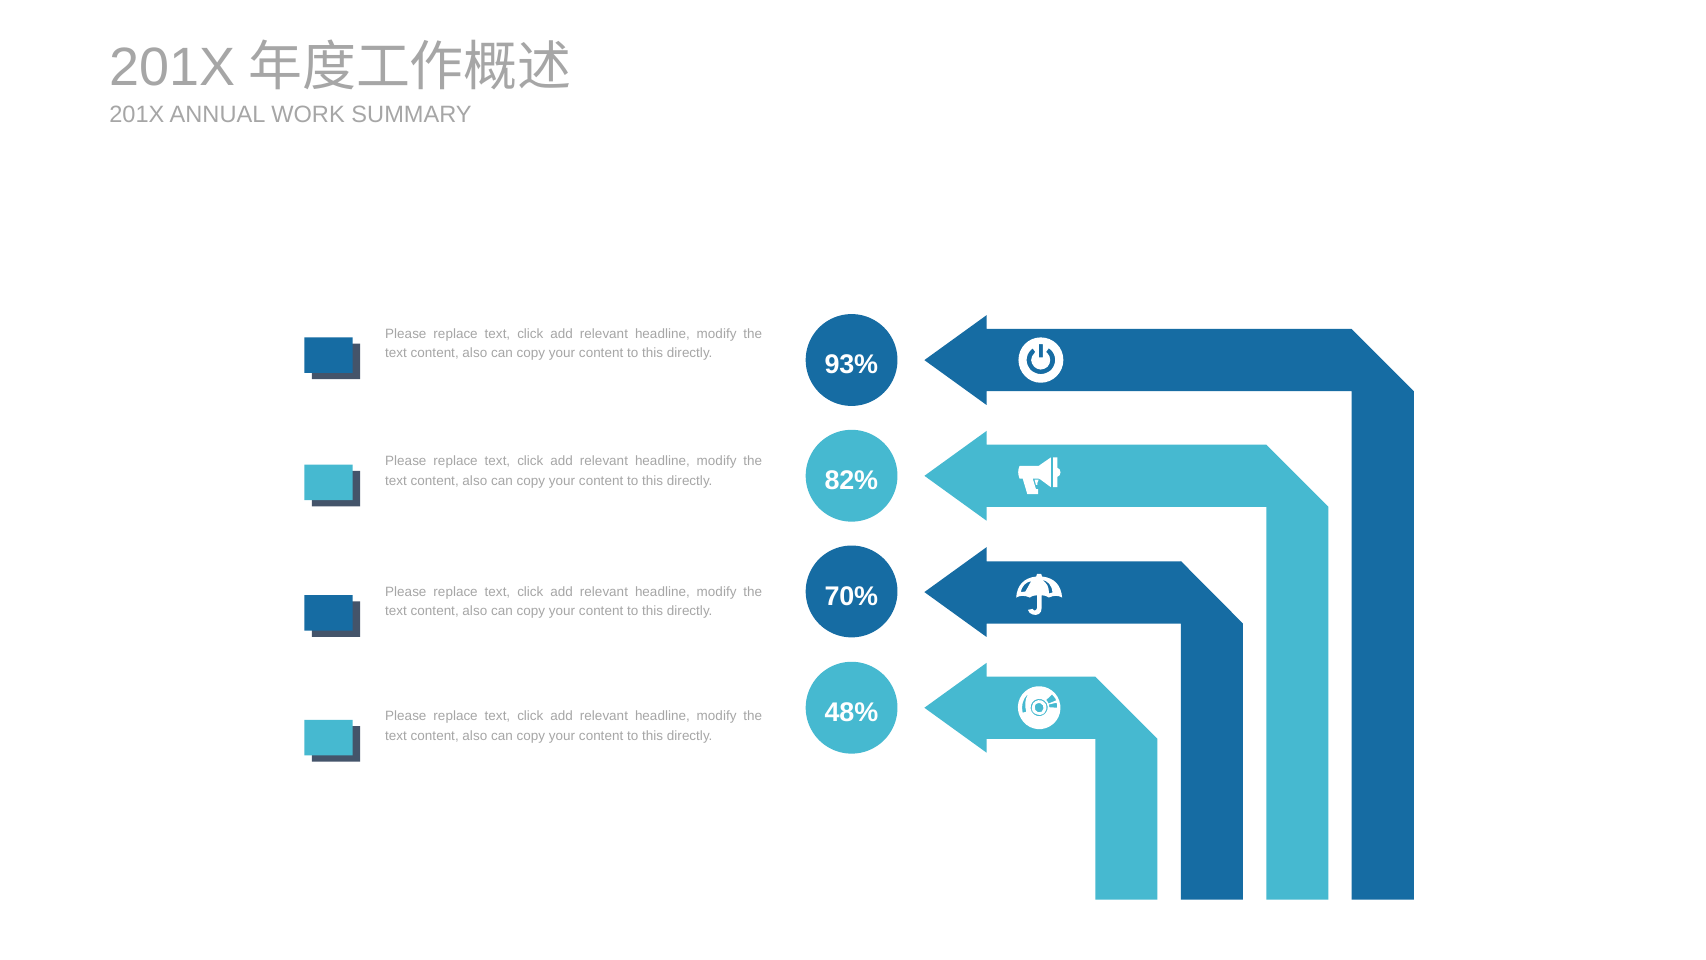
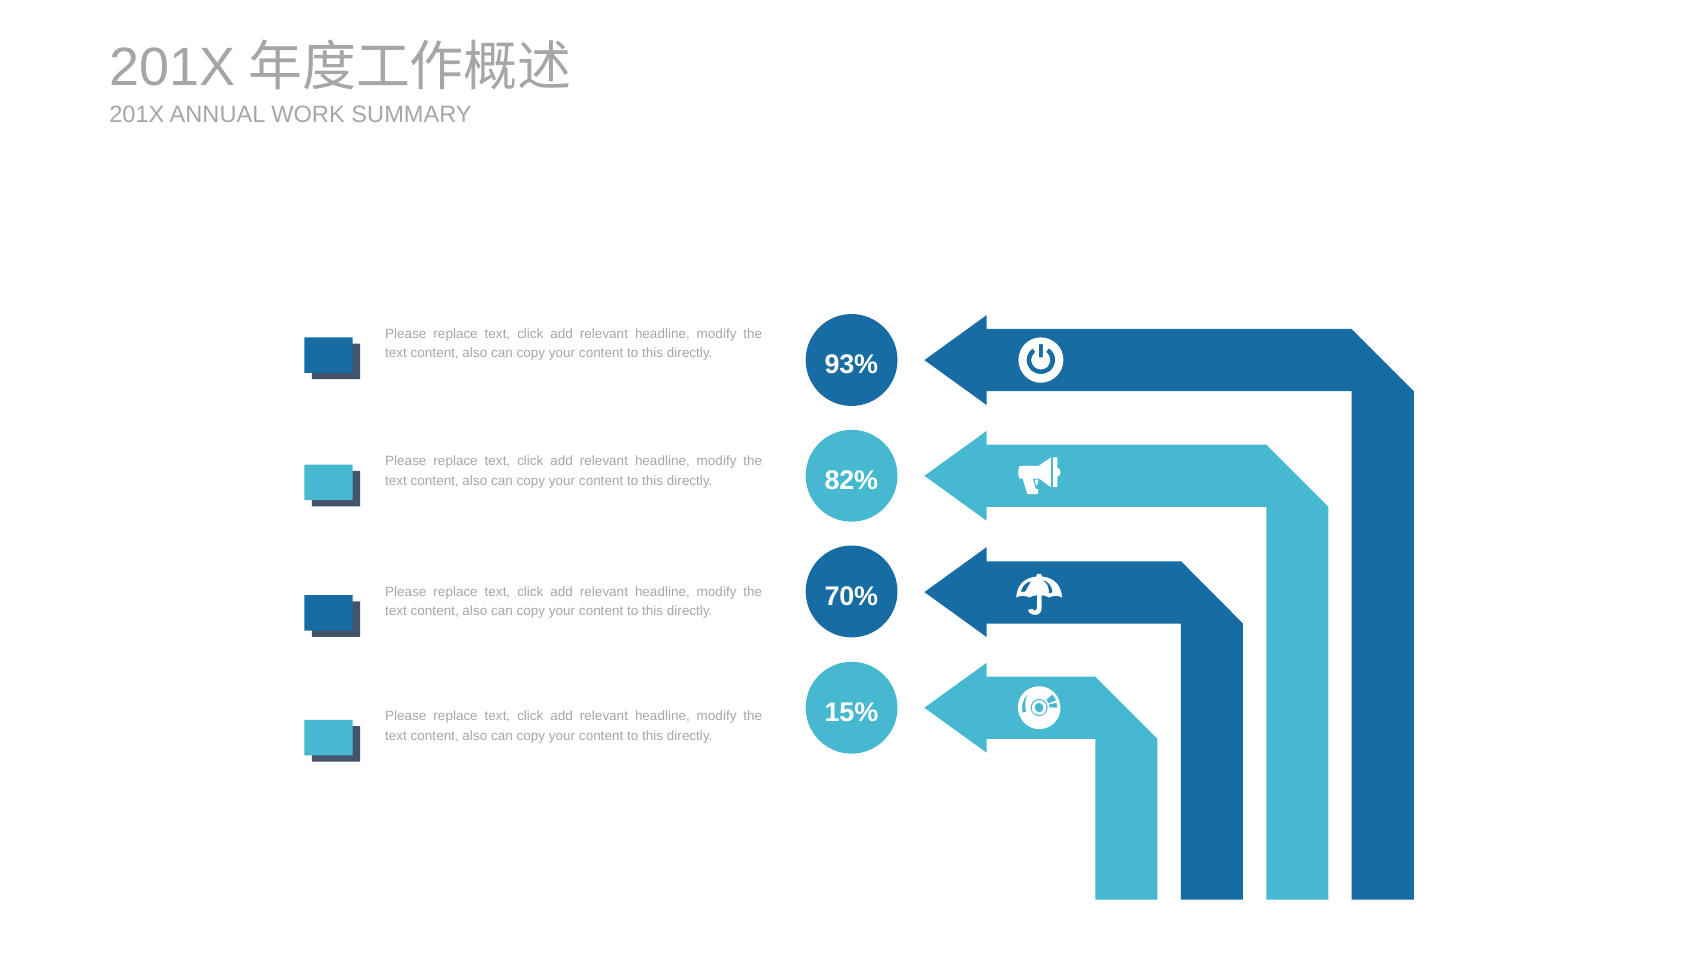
48%: 48% -> 15%
